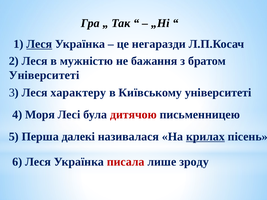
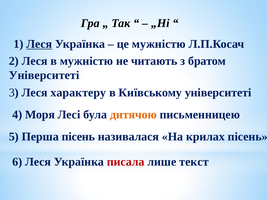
це негаразди: негаразди -> мужністю
бажання: бажання -> читають
дитячою colour: red -> orange
Перша далекі: далекі -> пісень
крилах underline: present -> none
зроду: зроду -> текст
